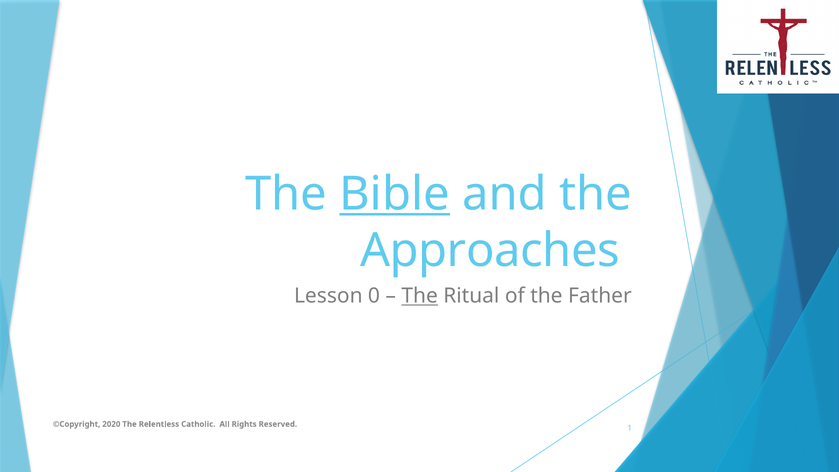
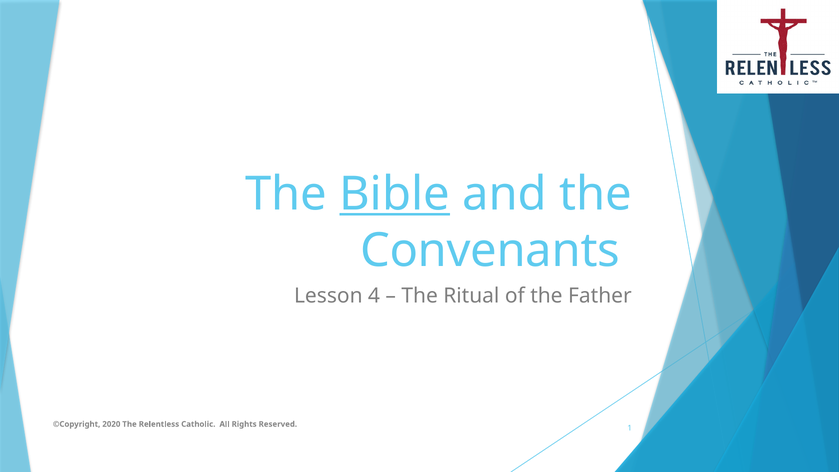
Approaches: Approaches -> Convenants
0: 0 -> 4
The at (420, 296) underline: present -> none
